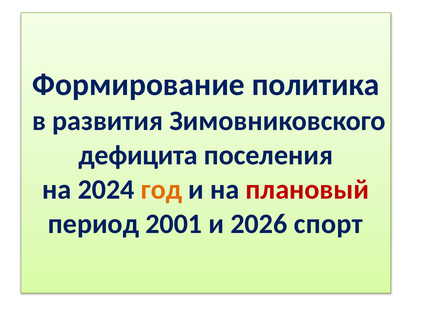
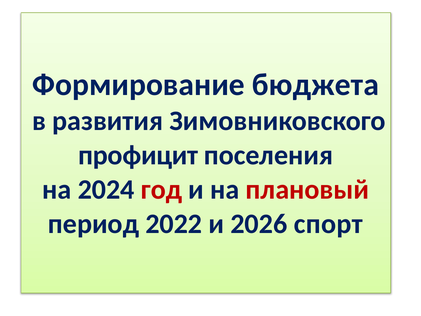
политика: политика -> бюджета
дефицита: дефицита -> профицит
год colour: orange -> red
2001: 2001 -> 2022
